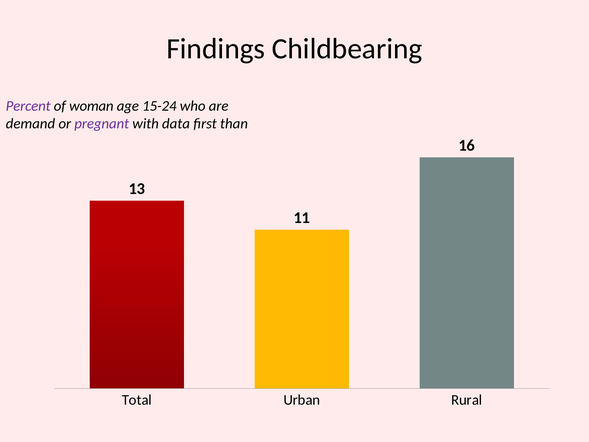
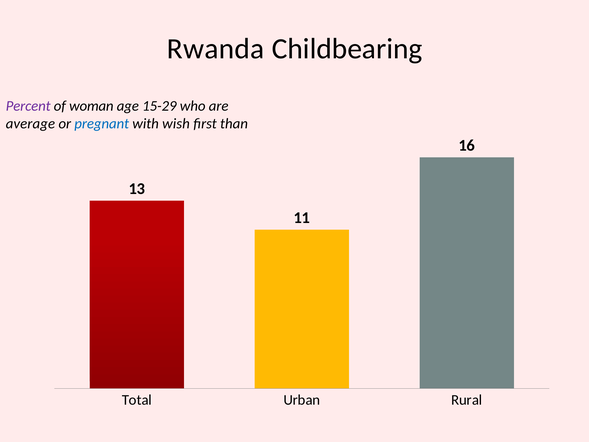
Findings: Findings -> Rwanda
15-24: 15-24 -> 15-29
demand: demand -> average
pregnant colour: purple -> blue
data: data -> wish
